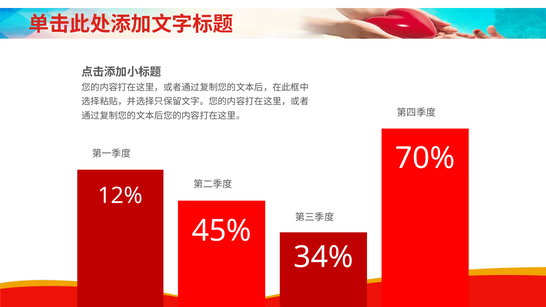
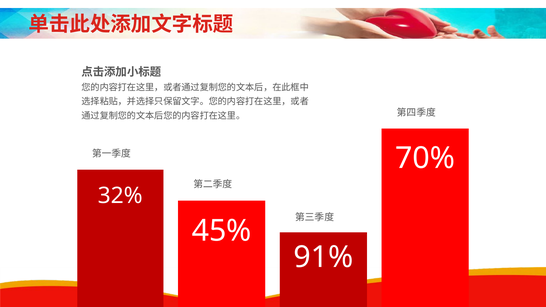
12%: 12% -> 32%
34%: 34% -> 91%
